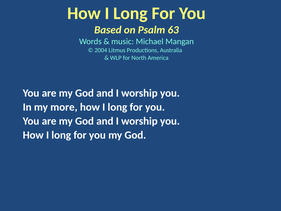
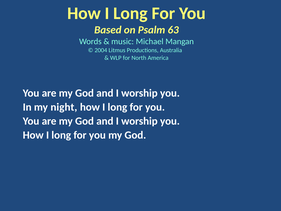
more: more -> night
